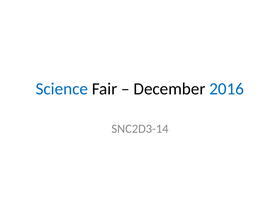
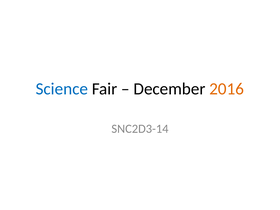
2016 colour: blue -> orange
